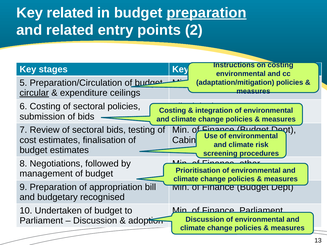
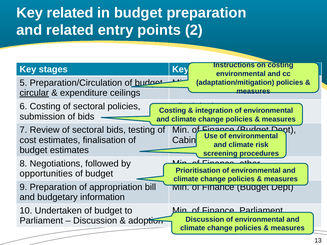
preparation at (206, 13) underline: present -> none
management: management -> opportunities
recognised: recognised -> information
